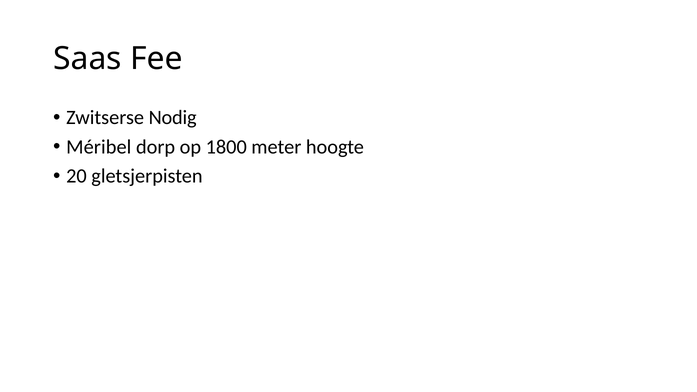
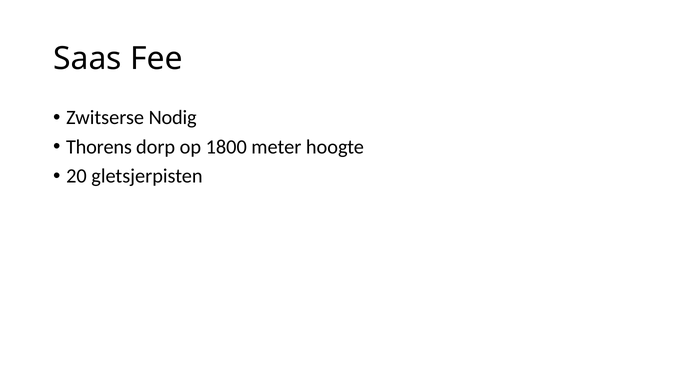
Méribel: Méribel -> Thorens
